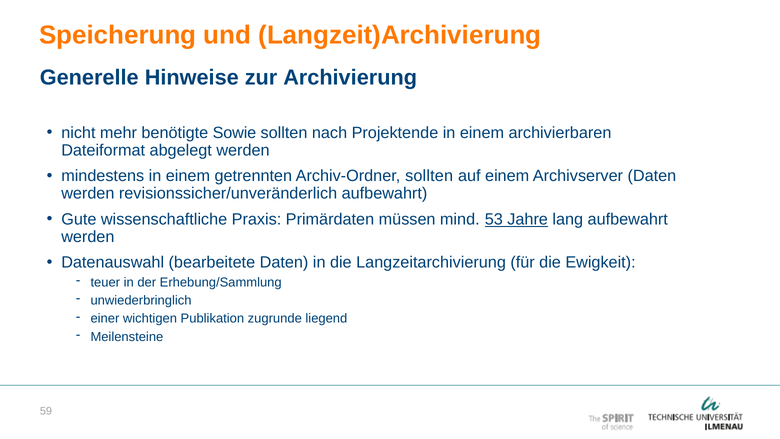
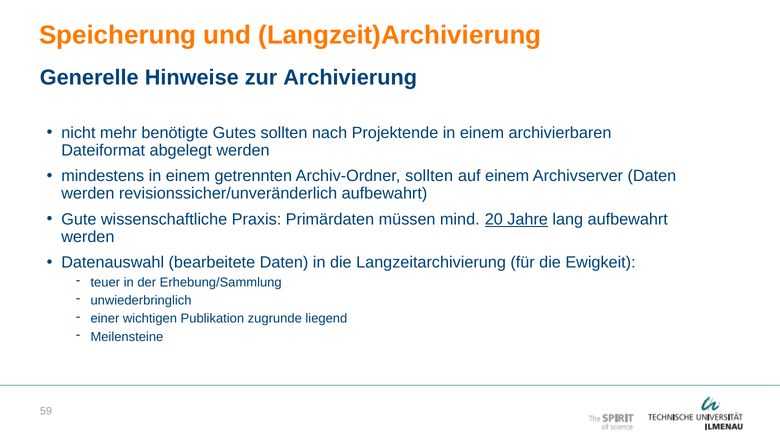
Sowie: Sowie -> Gutes
53: 53 -> 20
